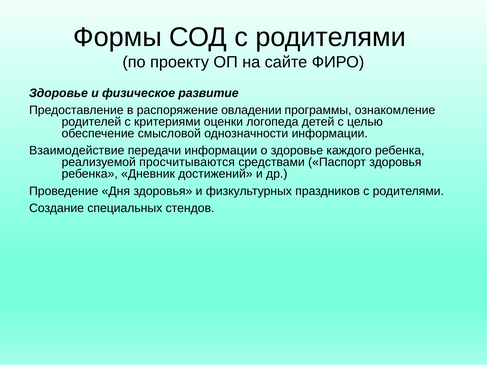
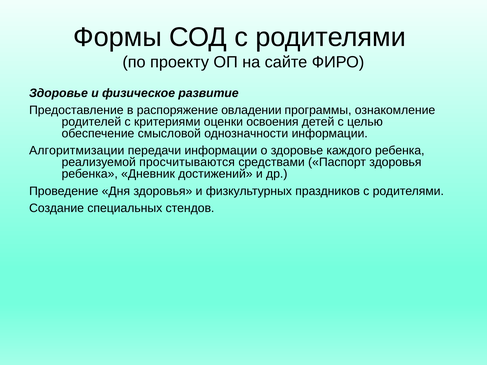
логопеда: логопеда -> освоения
Взаимодействие: Взаимодействие -> Алгоритмизации
